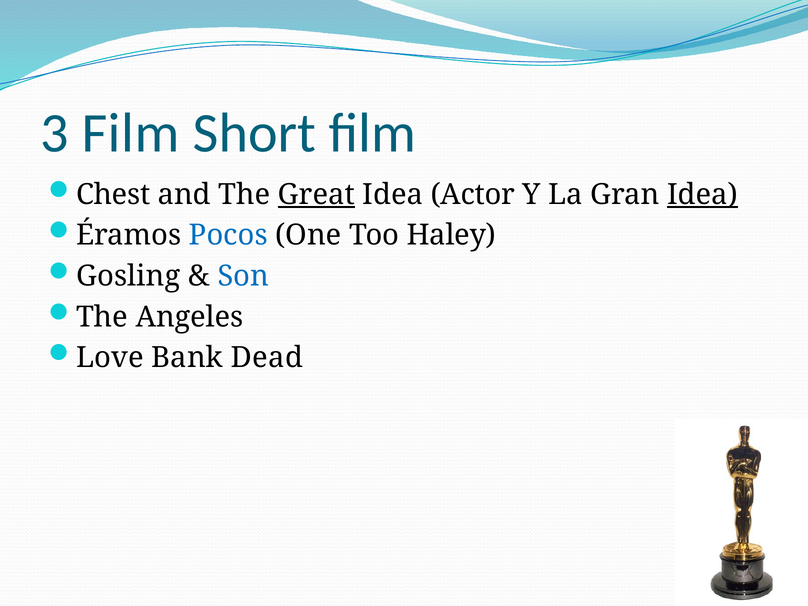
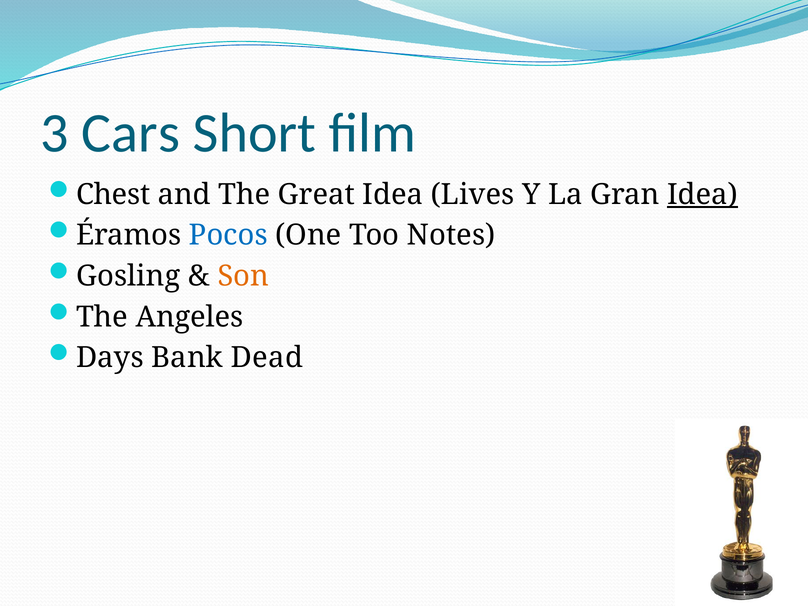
3 Film: Film -> Cars
Great underline: present -> none
Actor: Actor -> Lives
Haley: Haley -> Notes
Son colour: blue -> orange
Love: Love -> Days
